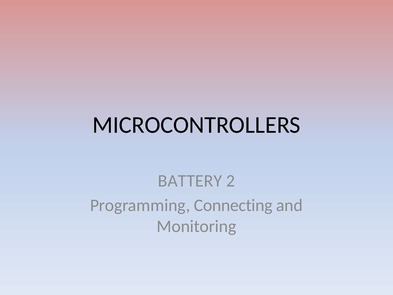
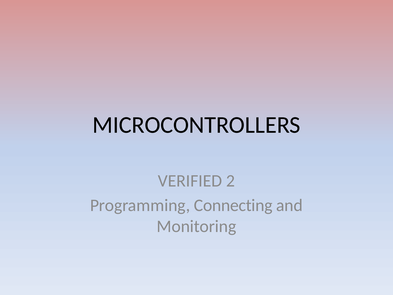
BATTERY: BATTERY -> VERIFIED
